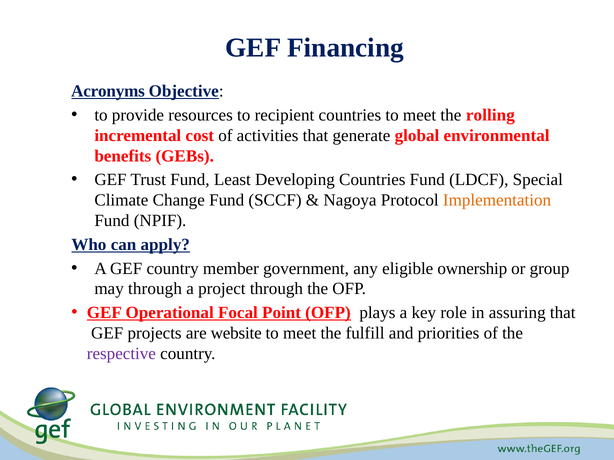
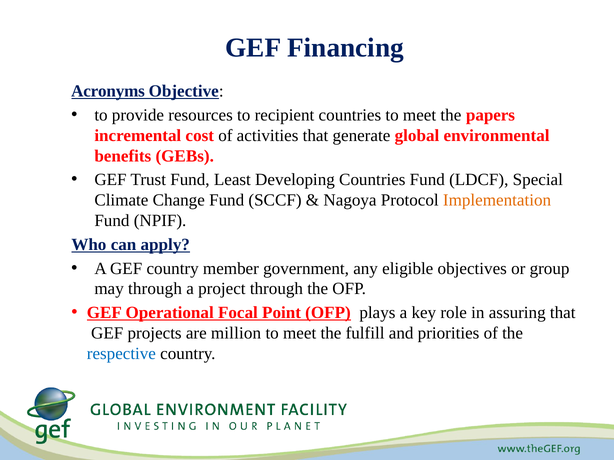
rolling: rolling -> papers
ownership: ownership -> objectives
website: website -> million
respective colour: purple -> blue
